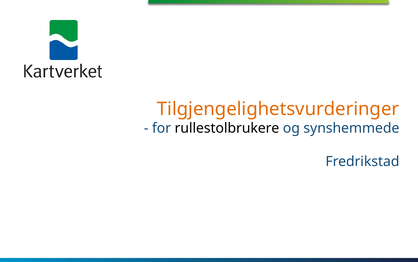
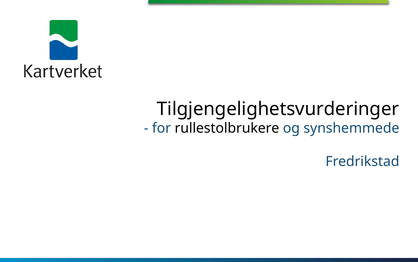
Tilgjengelighetsvurderinger colour: orange -> black
